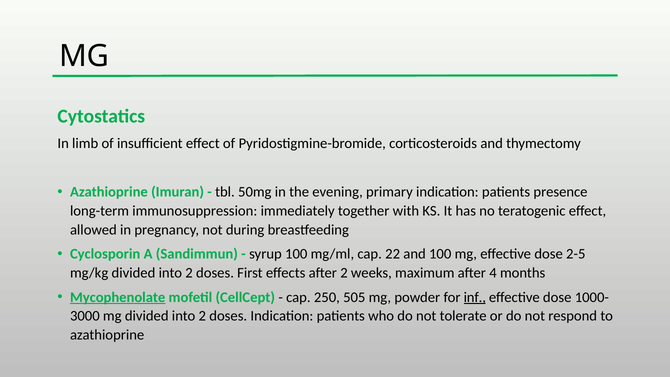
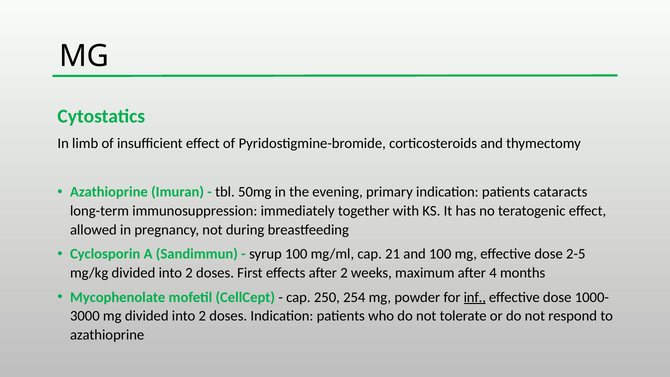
presence: presence -> cataracts
22: 22 -> 21
Mycophenolate underline: present -> none
505: 505 -> 254
